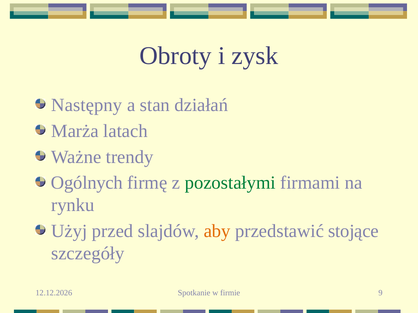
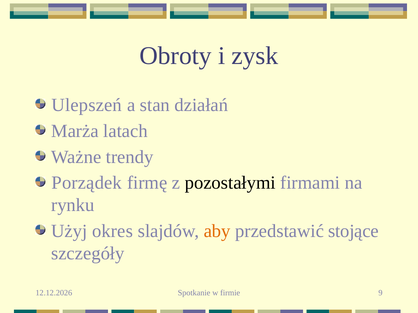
Następny: Następny -> Ulepszeń
Ogólnych: Ogólnych -> Porządek
pozostałymi colour: green -> black
przed: przed -> okres
